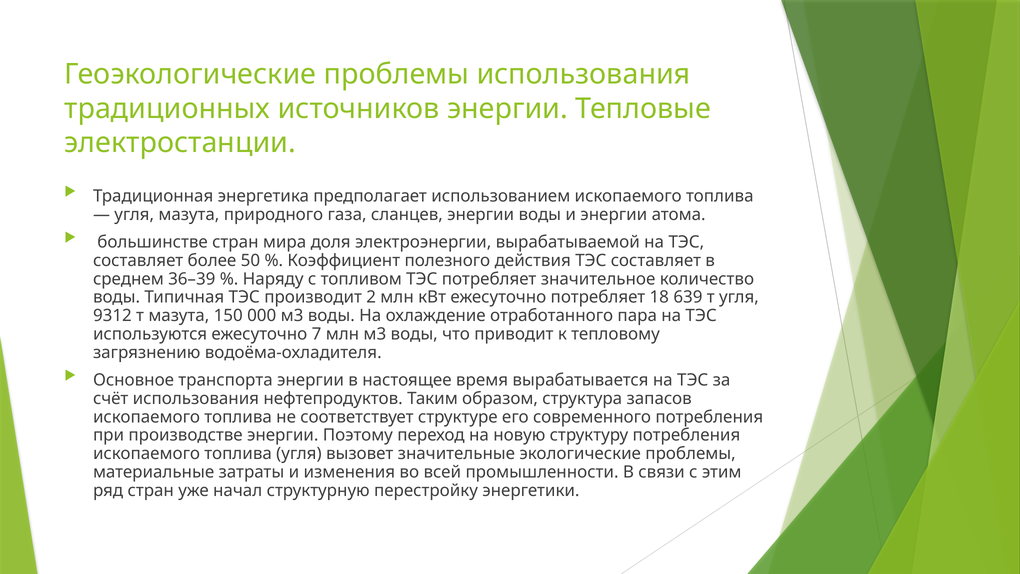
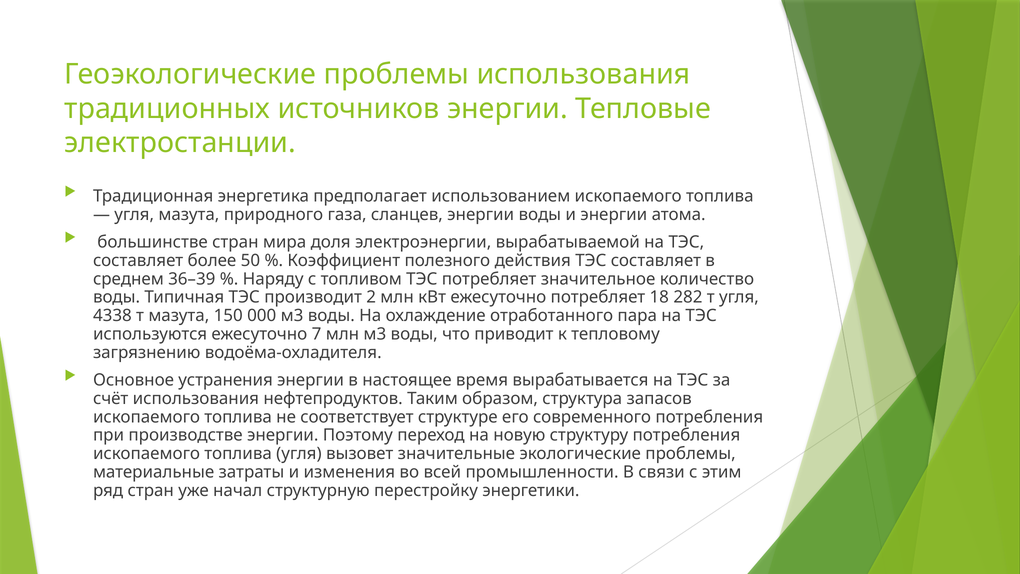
639: 639 -> 282
9312: 9312 -> 4338
транспорта: транспорта -> устранения
